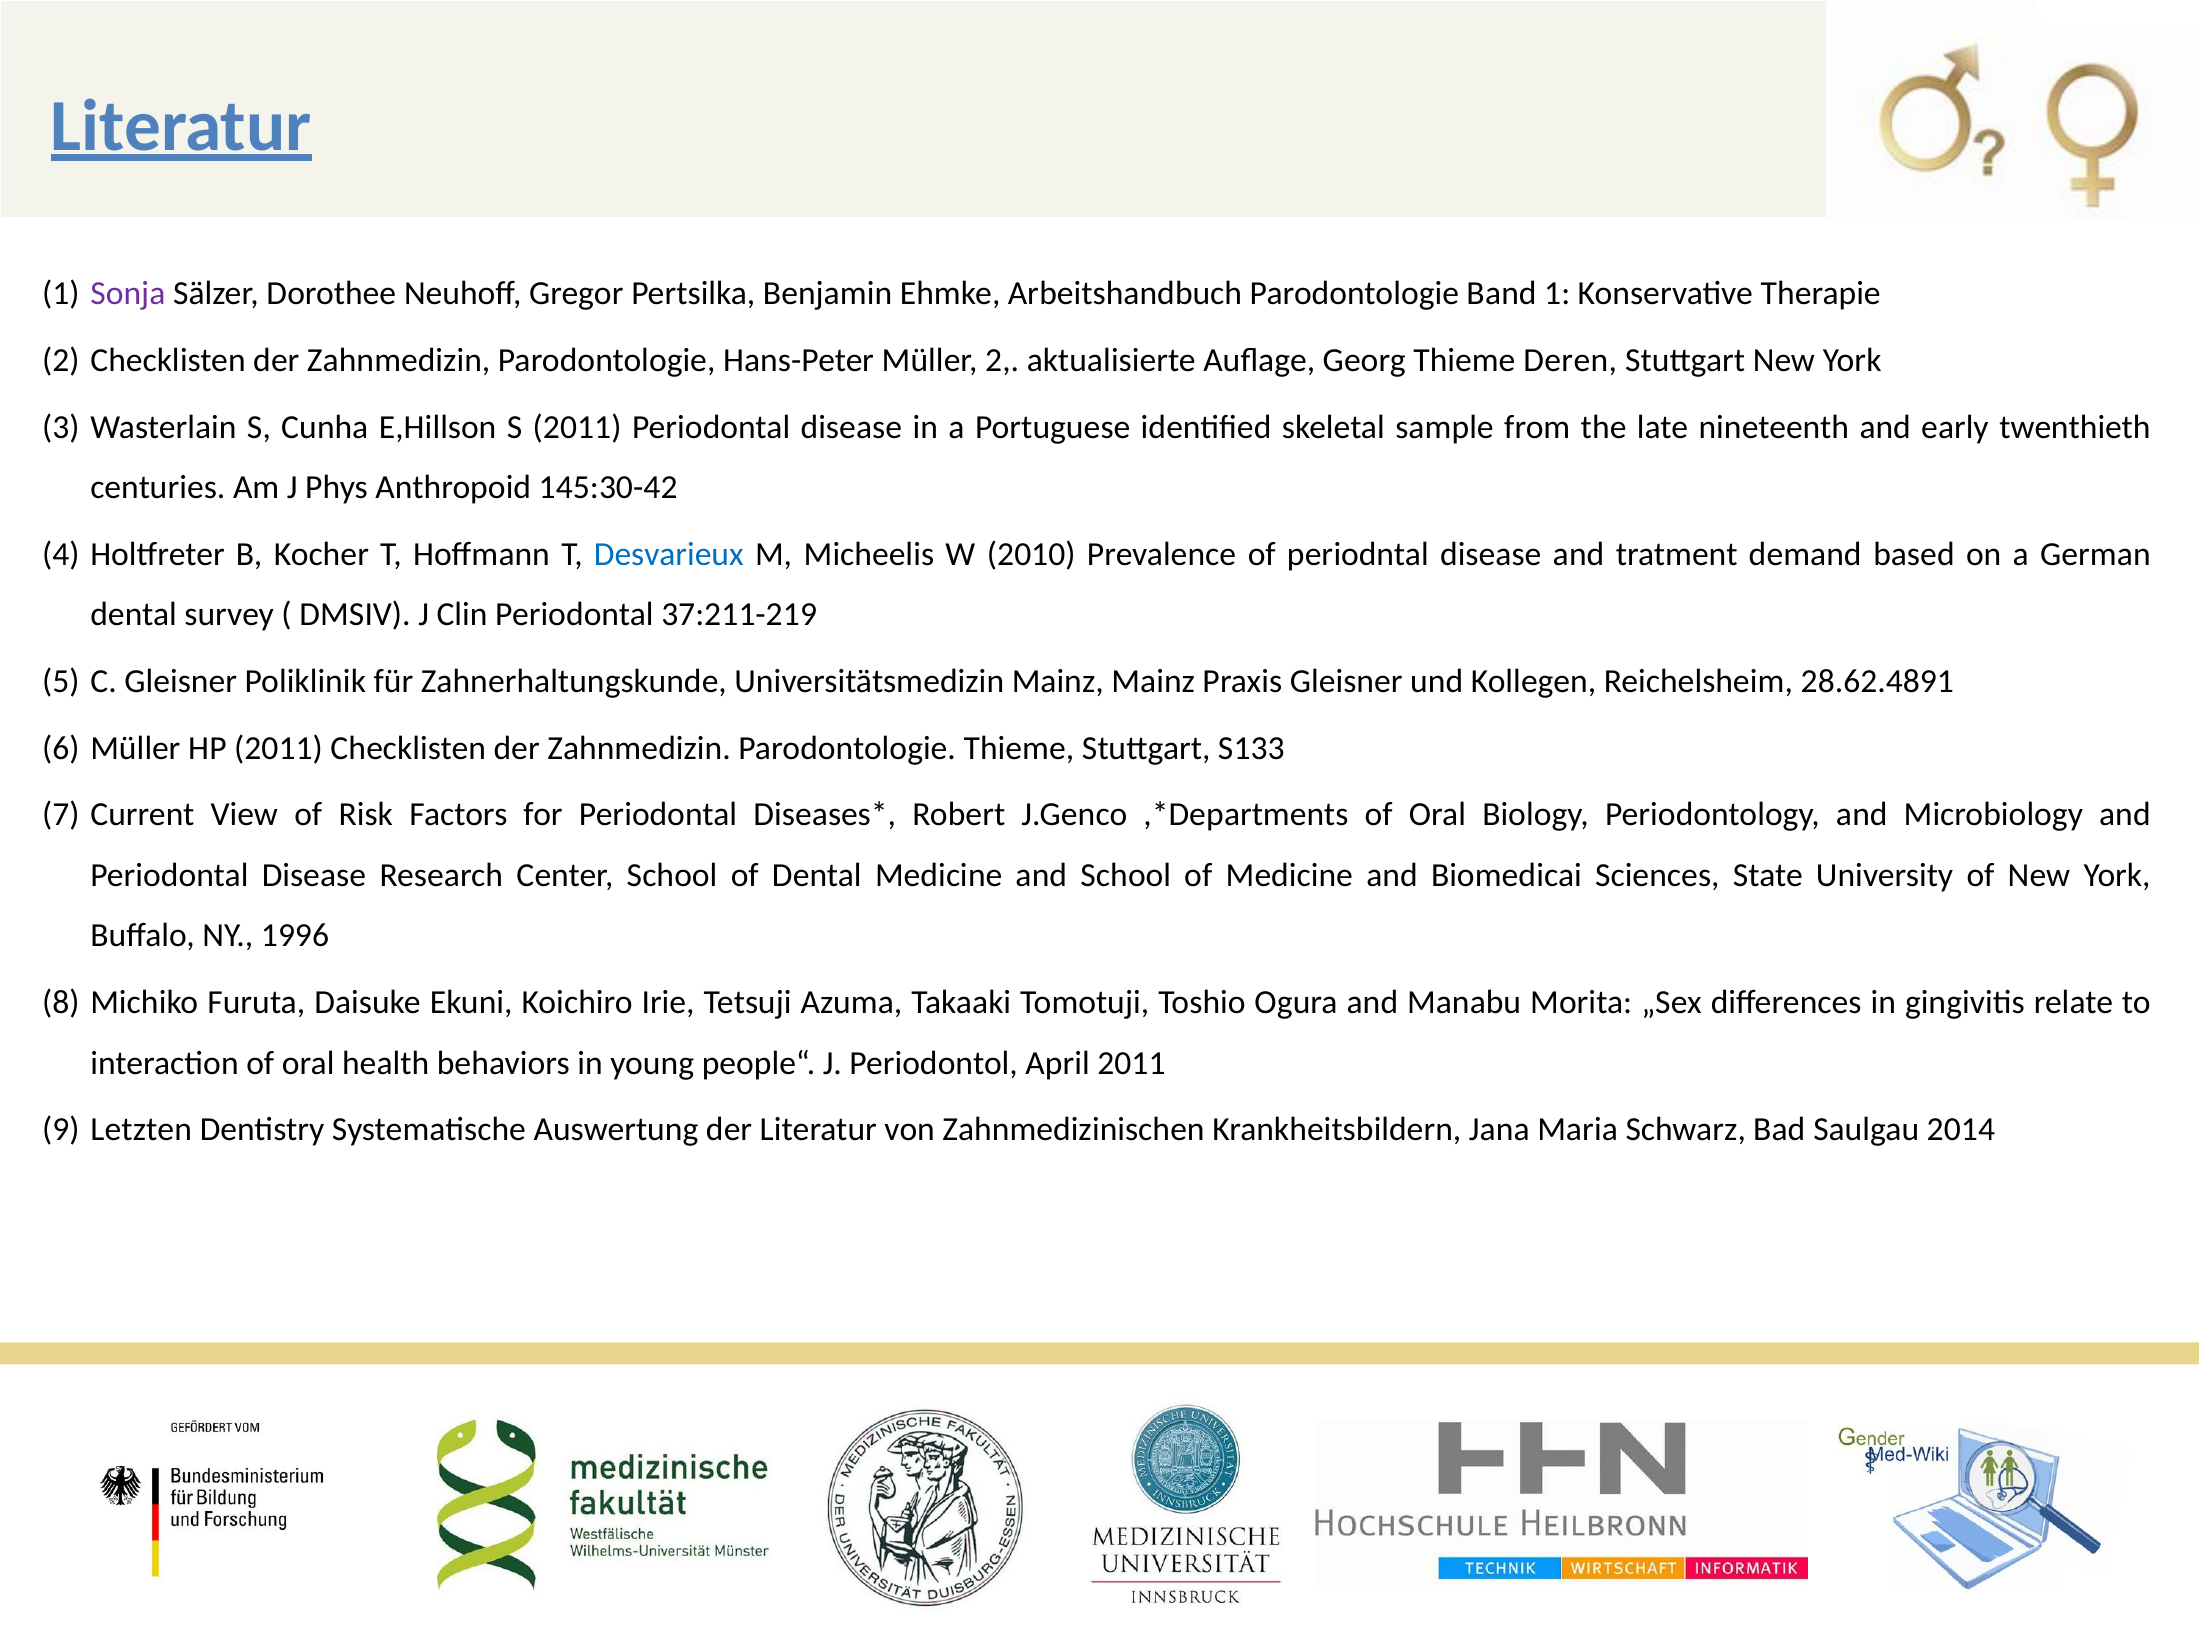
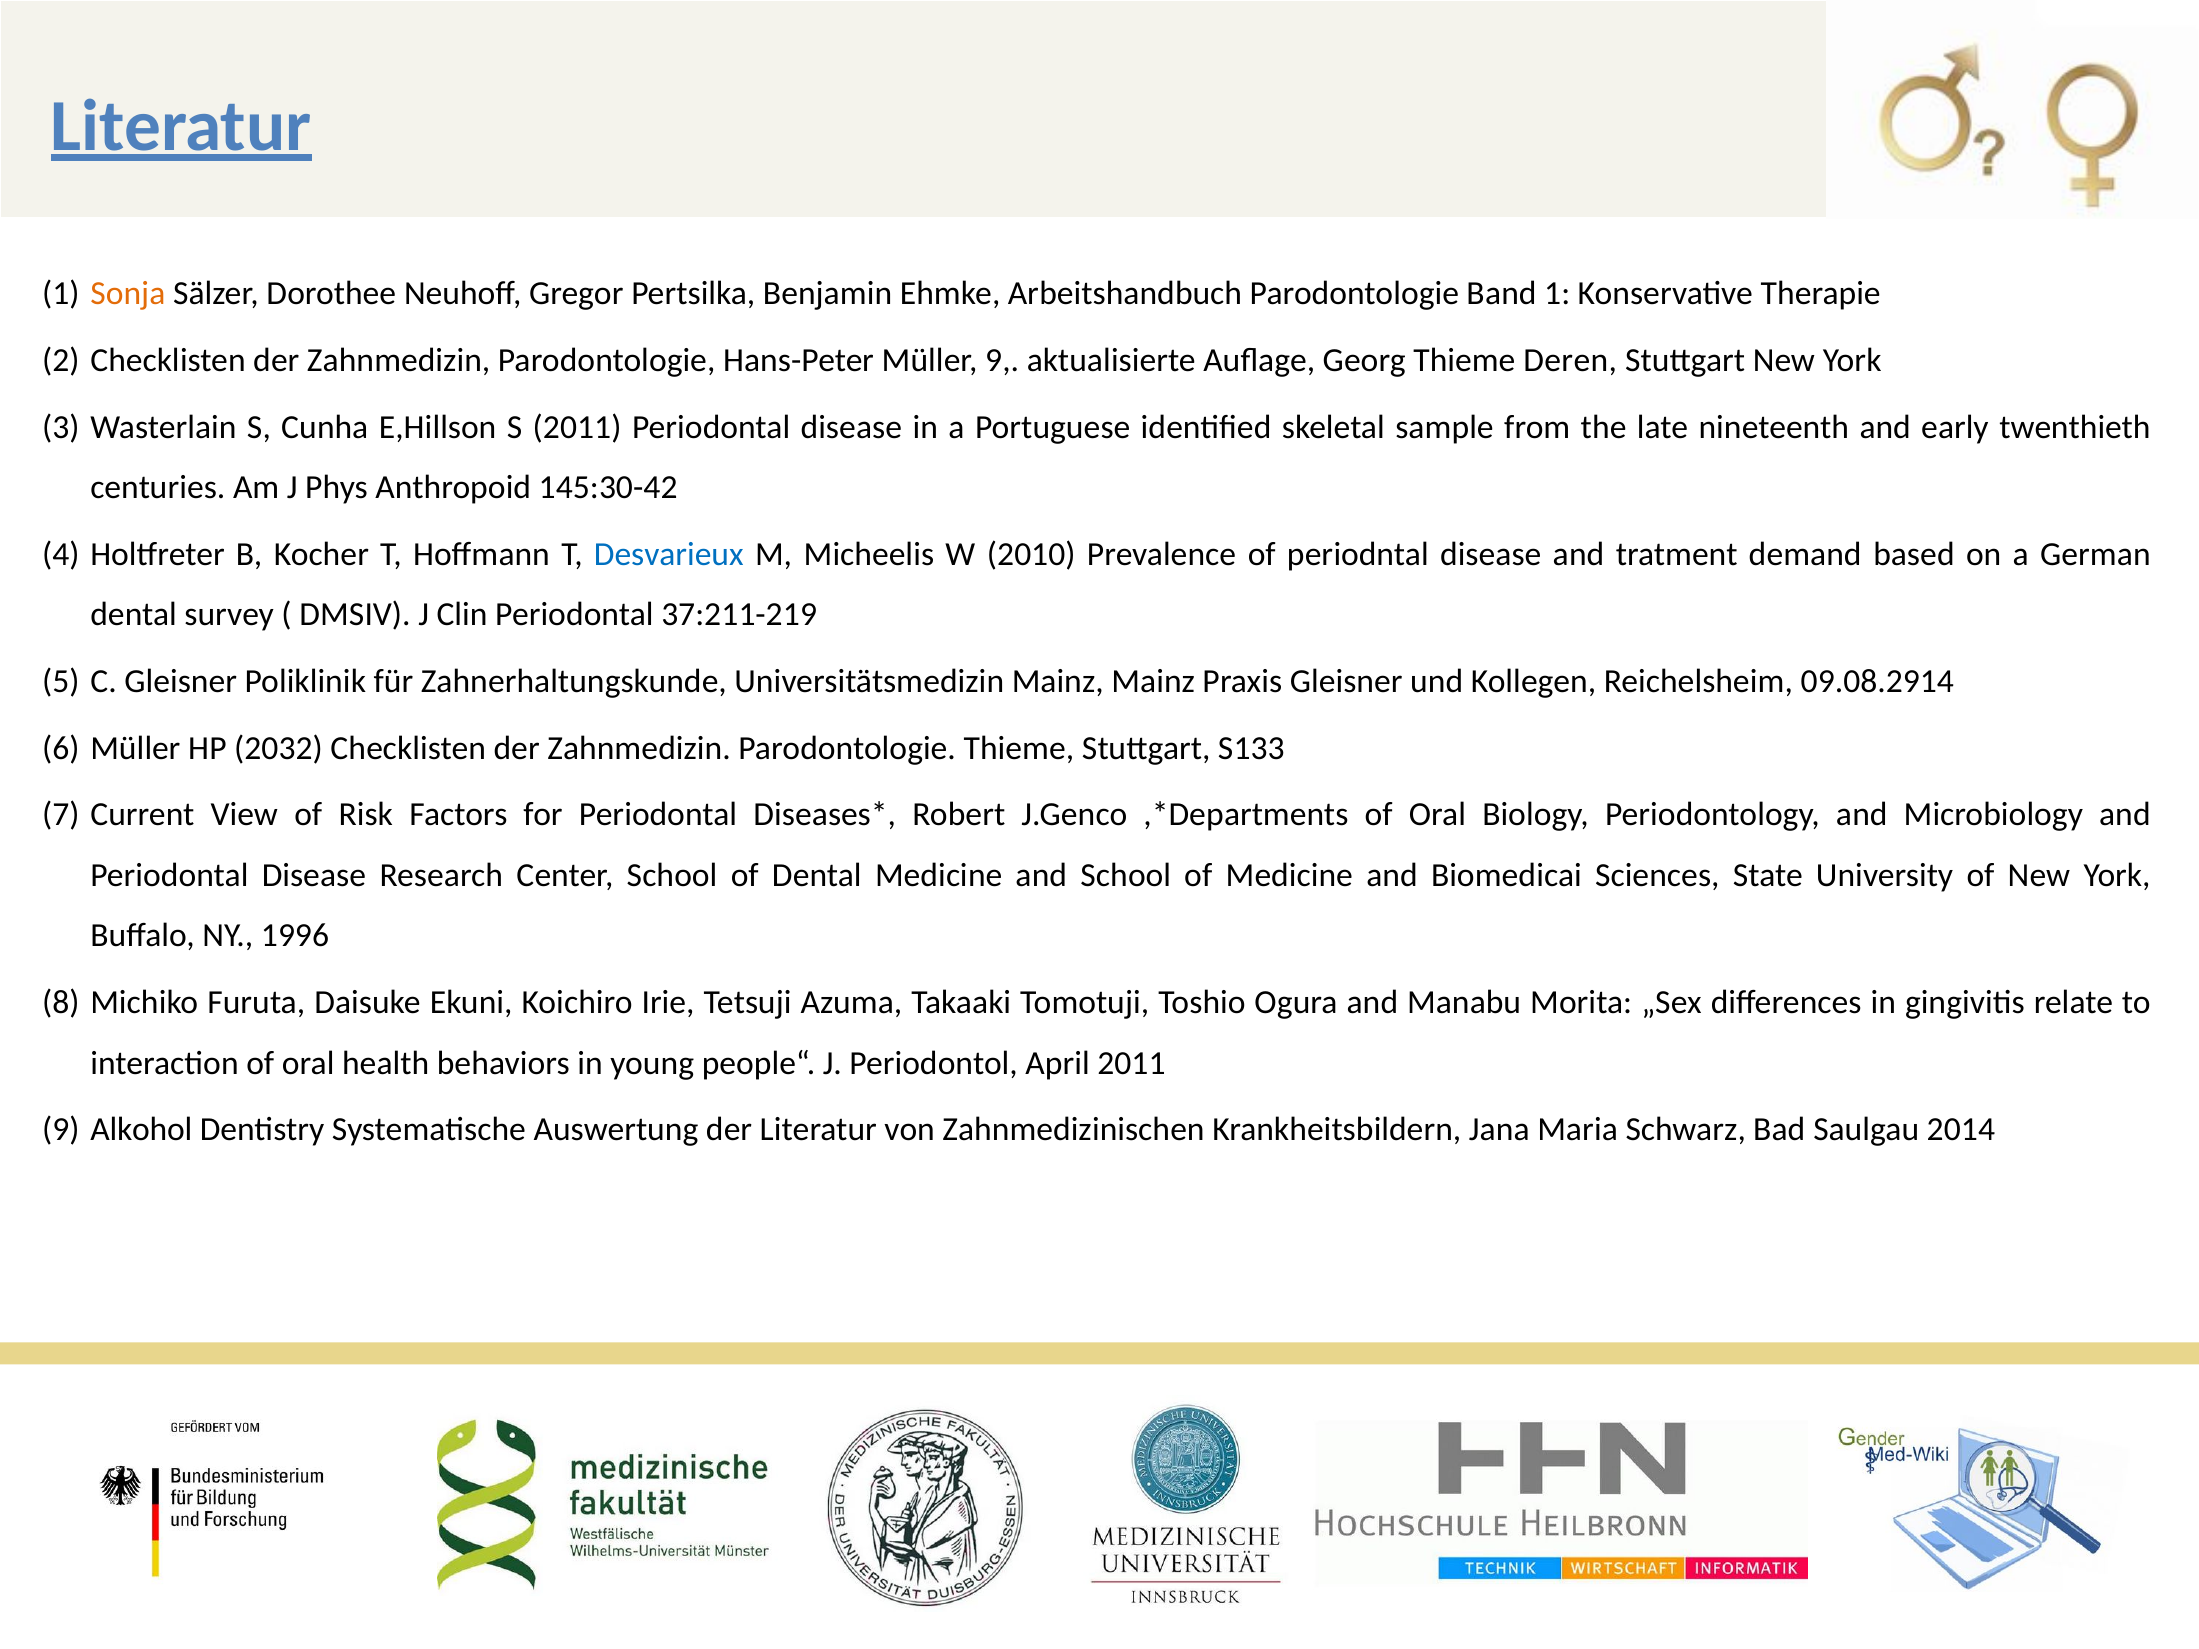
Sonja colour: purple -> orange
Müller 2: 2 -> 9
28.62.4891: 28.62.4891 -> 09.08.2914
HP 2011: 2011 -> 2032
Letzten: Letzten -> Alkohol
